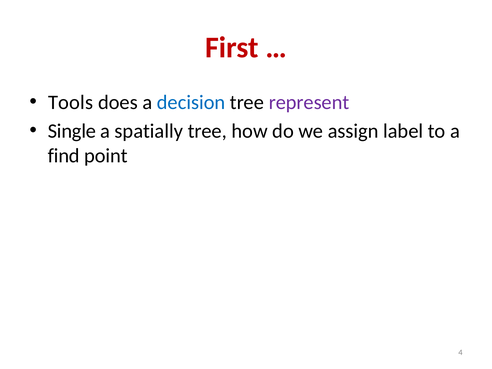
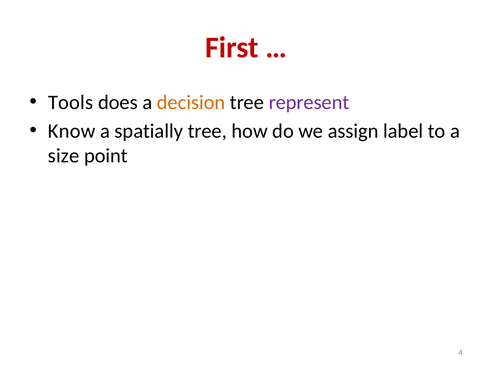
decision colour: blue -> orange
Single: Single -> Know
find: find -> size
